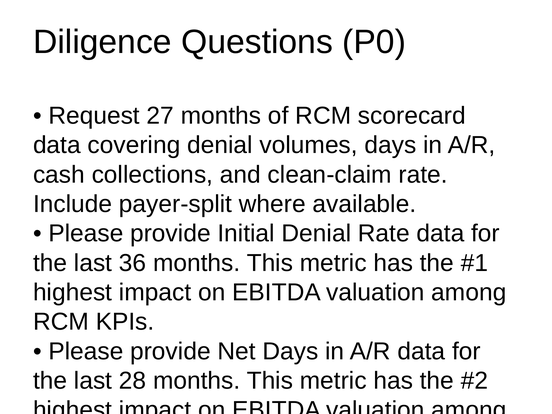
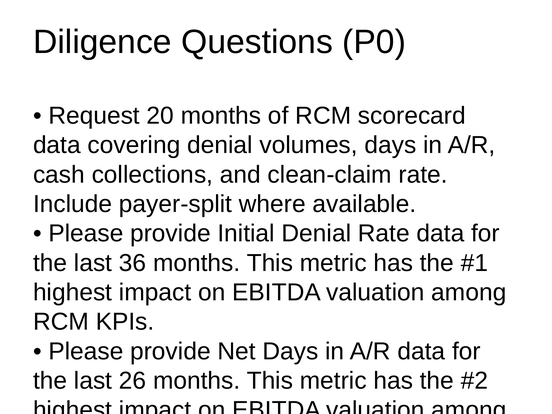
27: 27 -> 20
28: 28 -> 26
